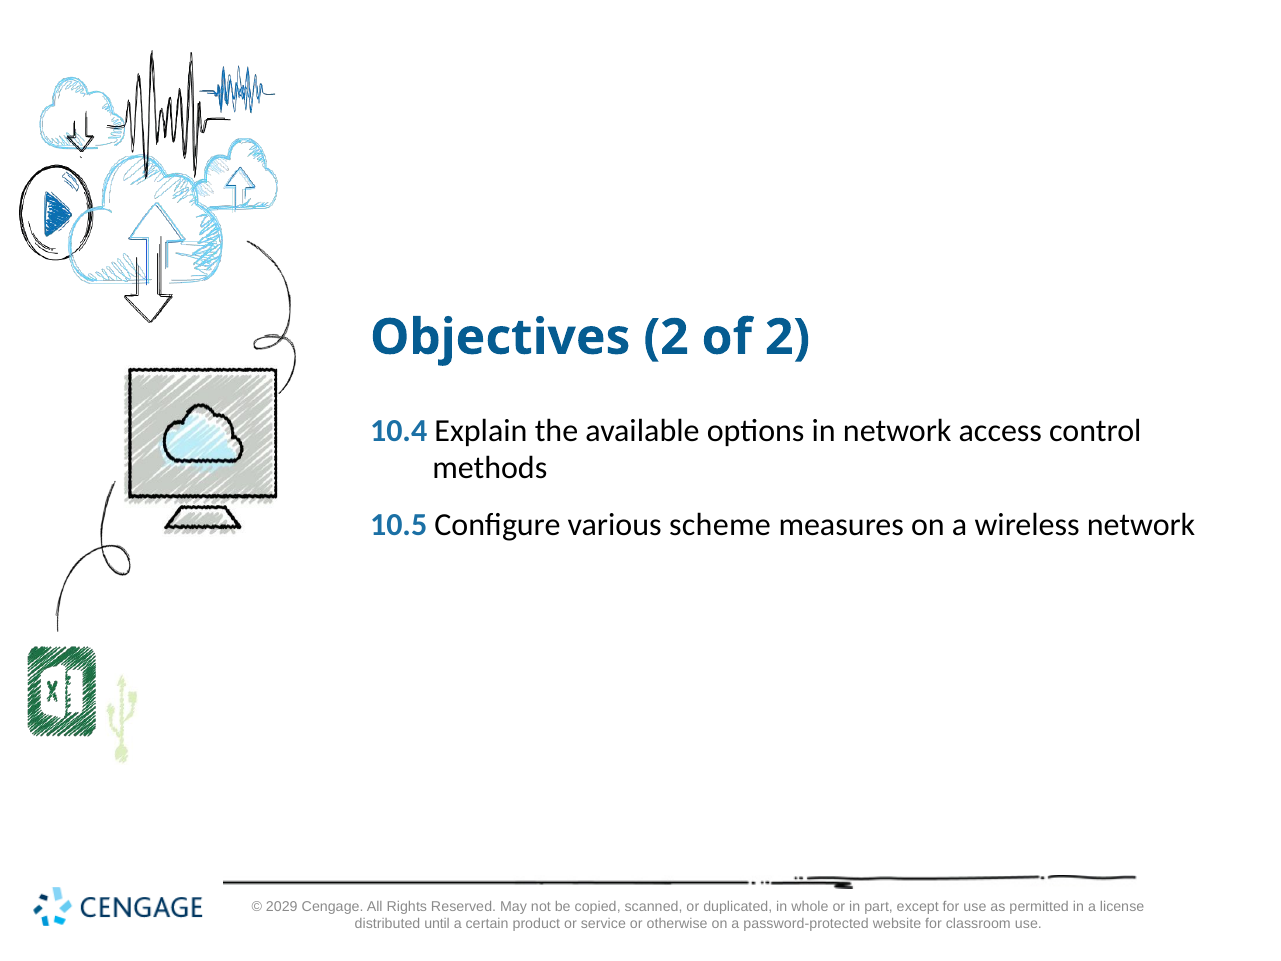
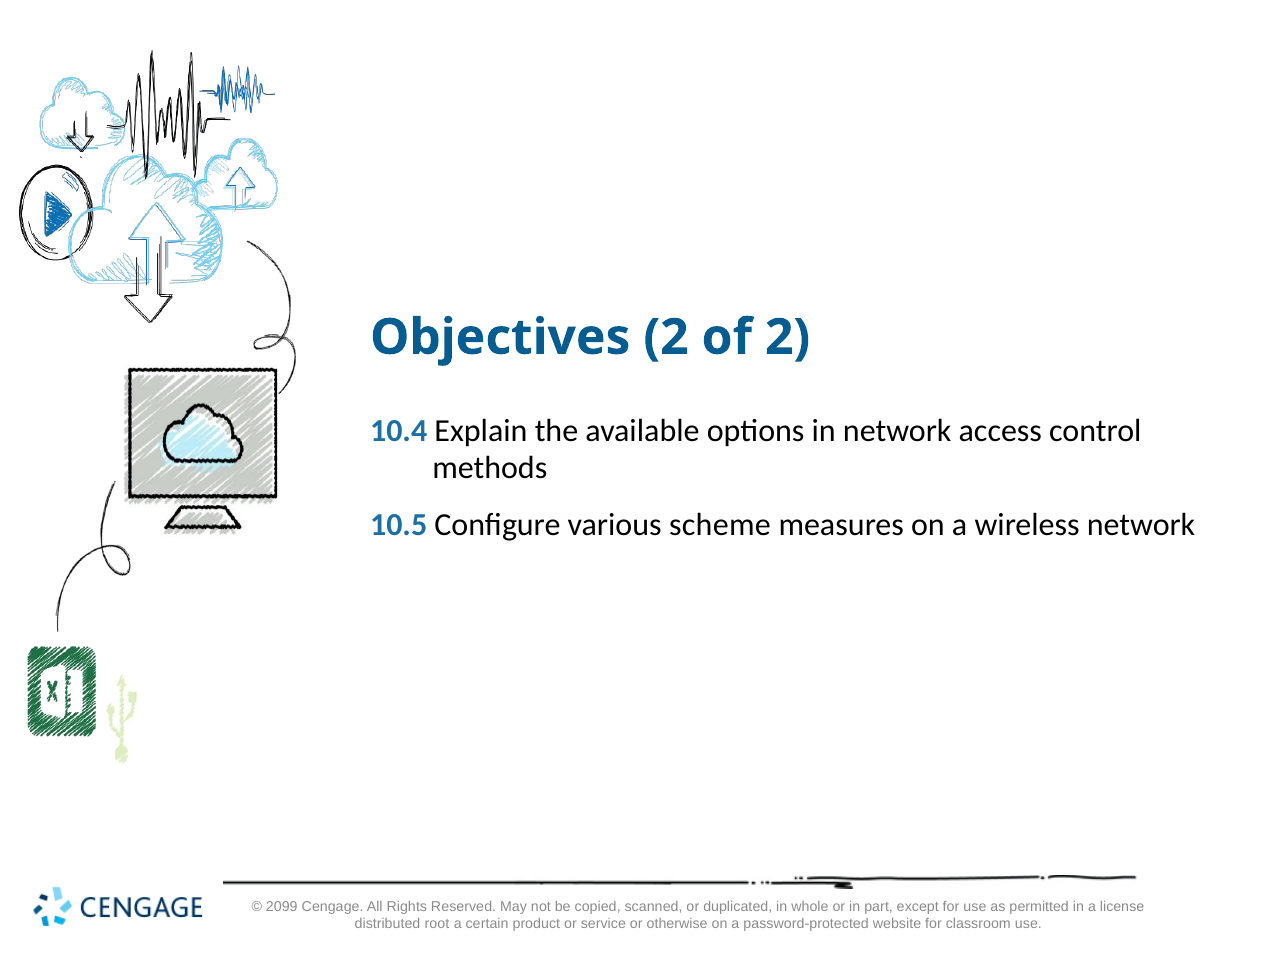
2029: 2029 -> 2099
until: until -> root
